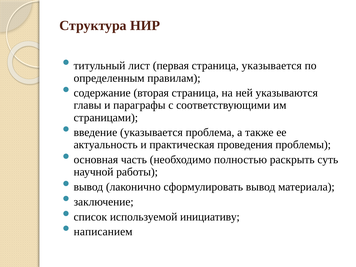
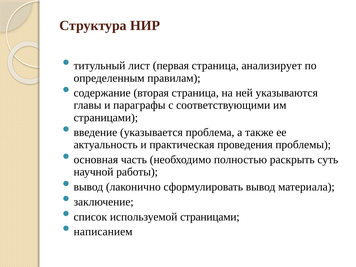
страница указывается: указывается -> анализирует
используемой инициативу: инициативу -> страницами
